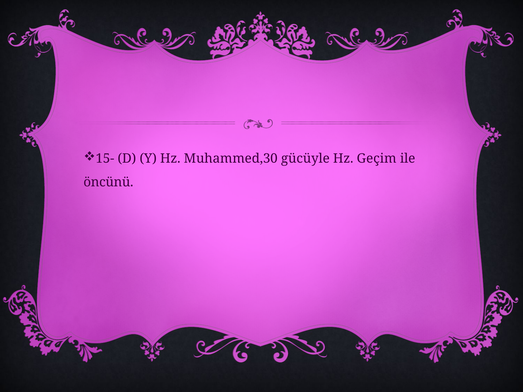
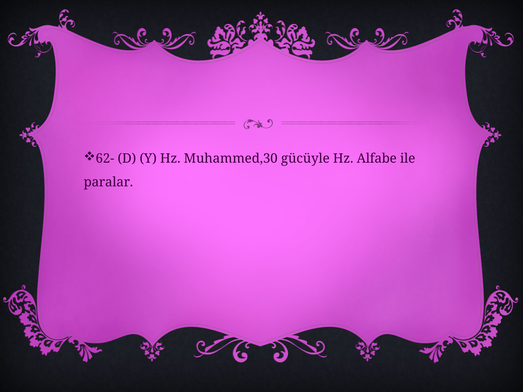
15-: 15- -> 62-
Geçim: Geçim -> Alfabe
öncünü: öncünü -> paralar
